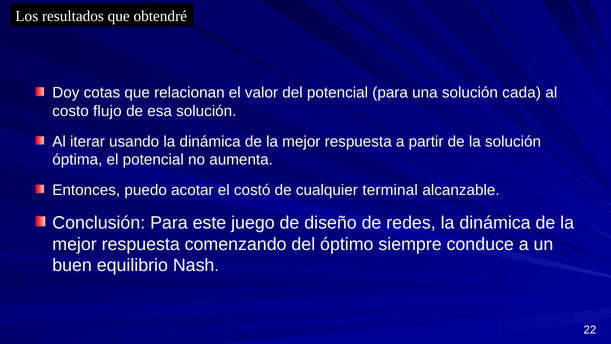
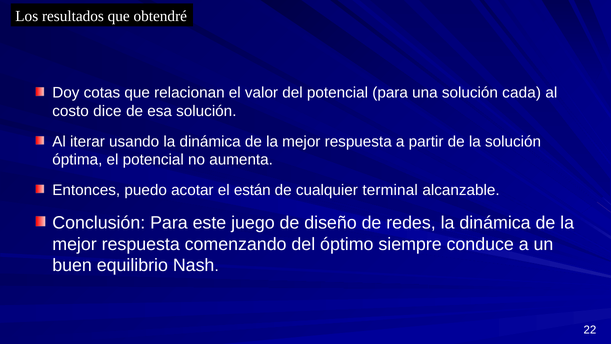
flujo: flujo -> dice
costó: costó -> están
